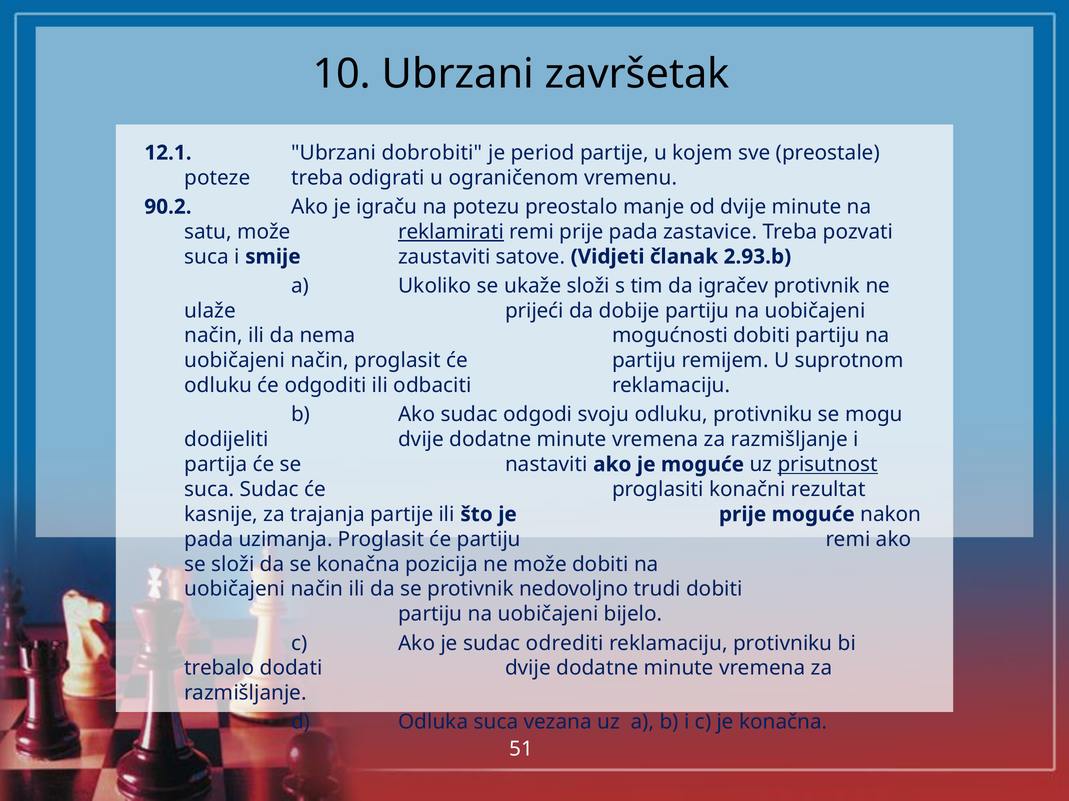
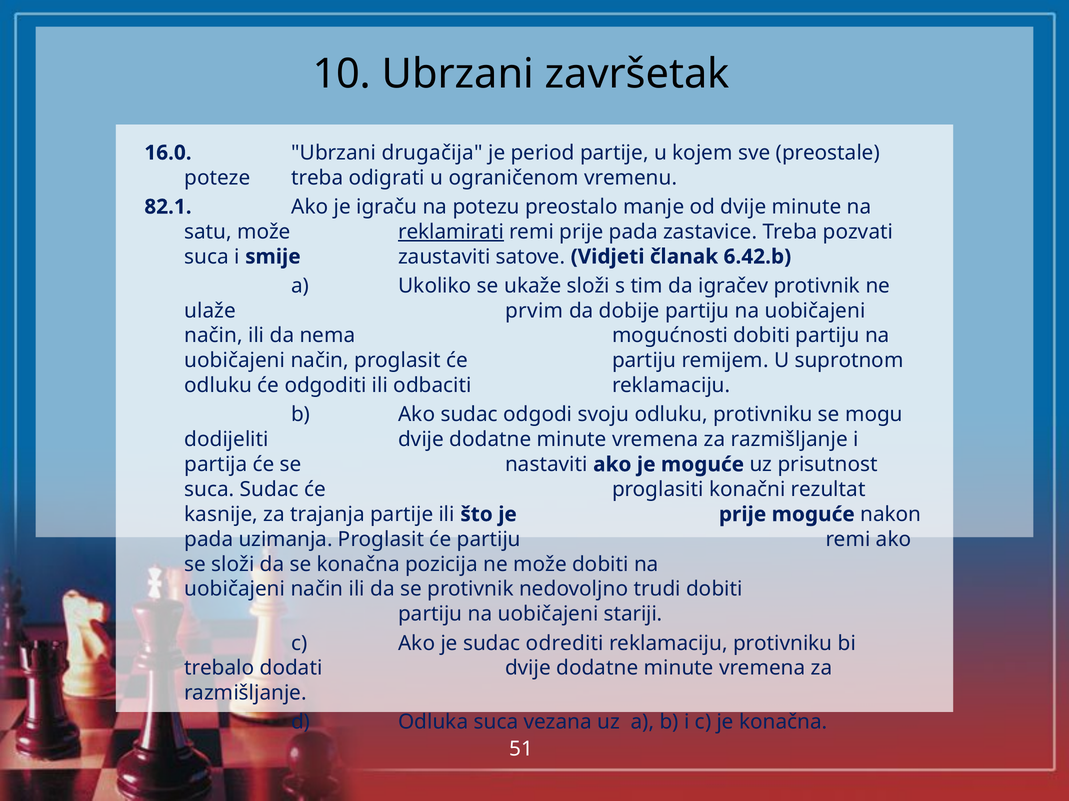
12.1: 12.1 -> 16.0
dobrobiti: dobrobiti -> drugačija
90.2: 90.2 -> 82.1
2.93.b: 2.93.b -> 6.42.b
prijeći: prijeći -> prvim
prisutnost underline: present -> none
bijelo: bijelo -> stariji
